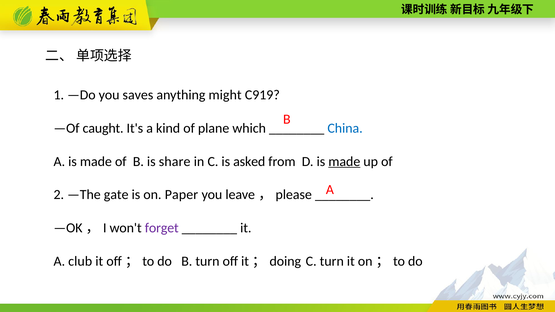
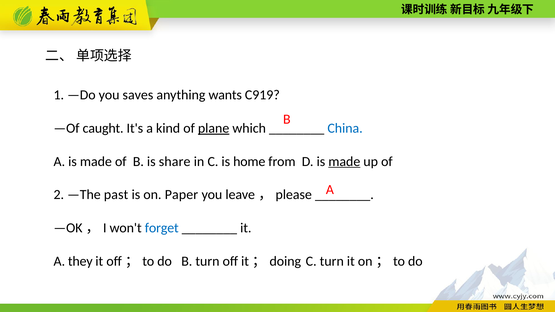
might: might -> wants
plane underline: none -> present
asked: asked -> home
gate: gate -> past
forget colour: purple -> blue
club: club -> they
